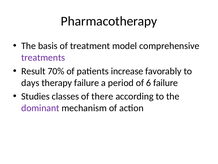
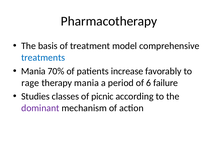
treatments colour: purple -> blue
Result at (33, 71): Result -> Mania
days: days -> rage
therapy failure: failure -> mania
there: there -> picnic
